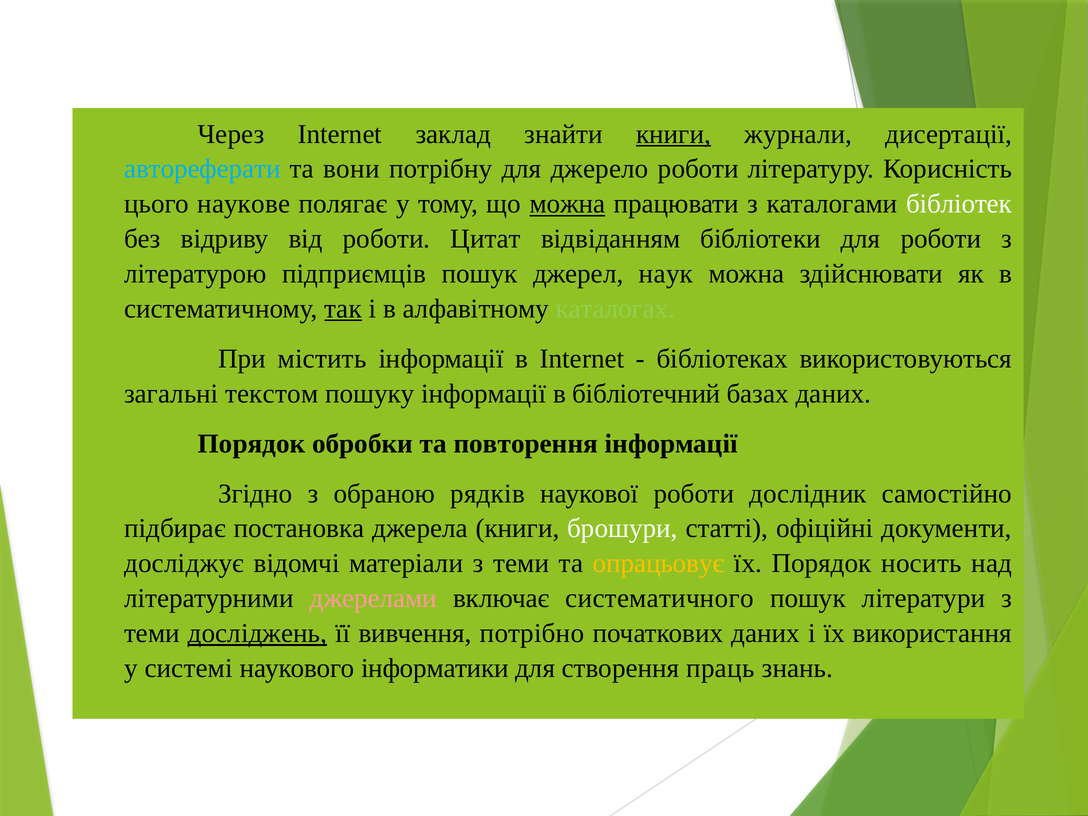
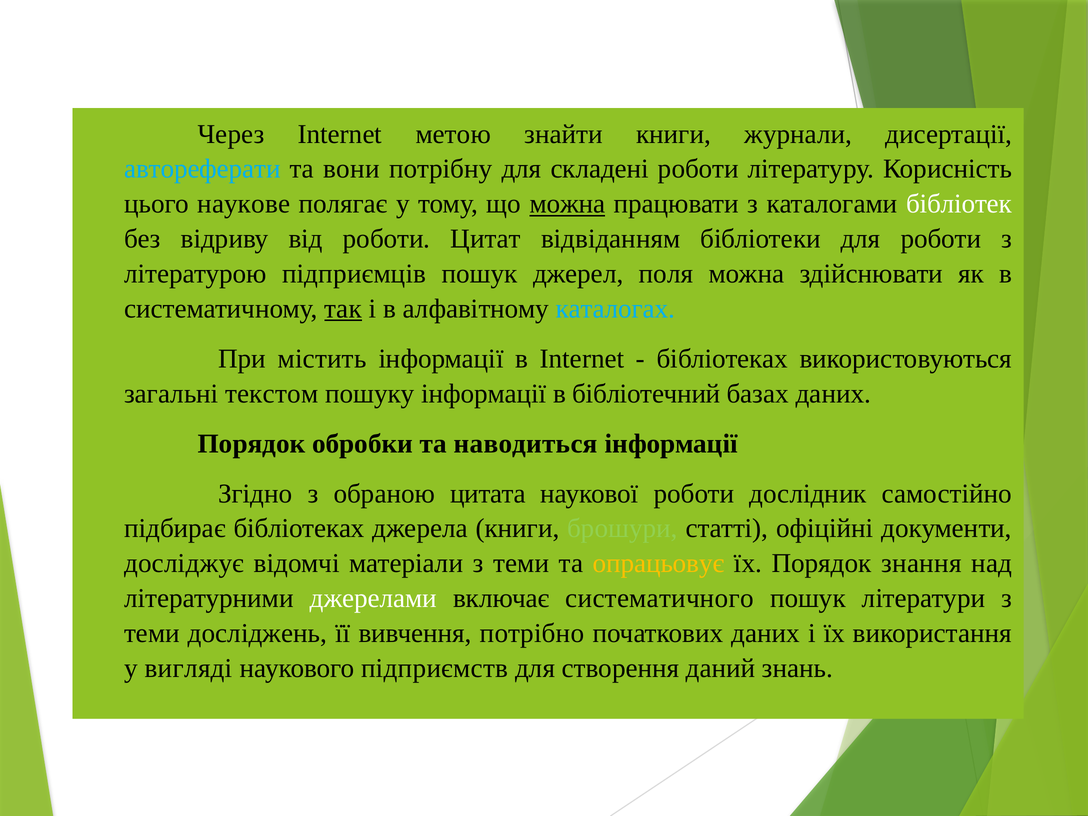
заклад: заклад -> метою
книги at (674, 134) underline: present -> none
джерело: джерело -> складені
наук: наук -> поля
каталогах colour: light green -> light blue
повторення: повторення -> наводиться
рядків: рядків -> цитата
підбирає постановка: постановка -> бібліотеках
брошури colour: white -> light green
носить: носить -> знання
джерелами colour: pink -> white
досліджень underline: present -> none
системі: системі -> вигляді
інформатики: інформатики -> підприємств
праць: праць -> даний
